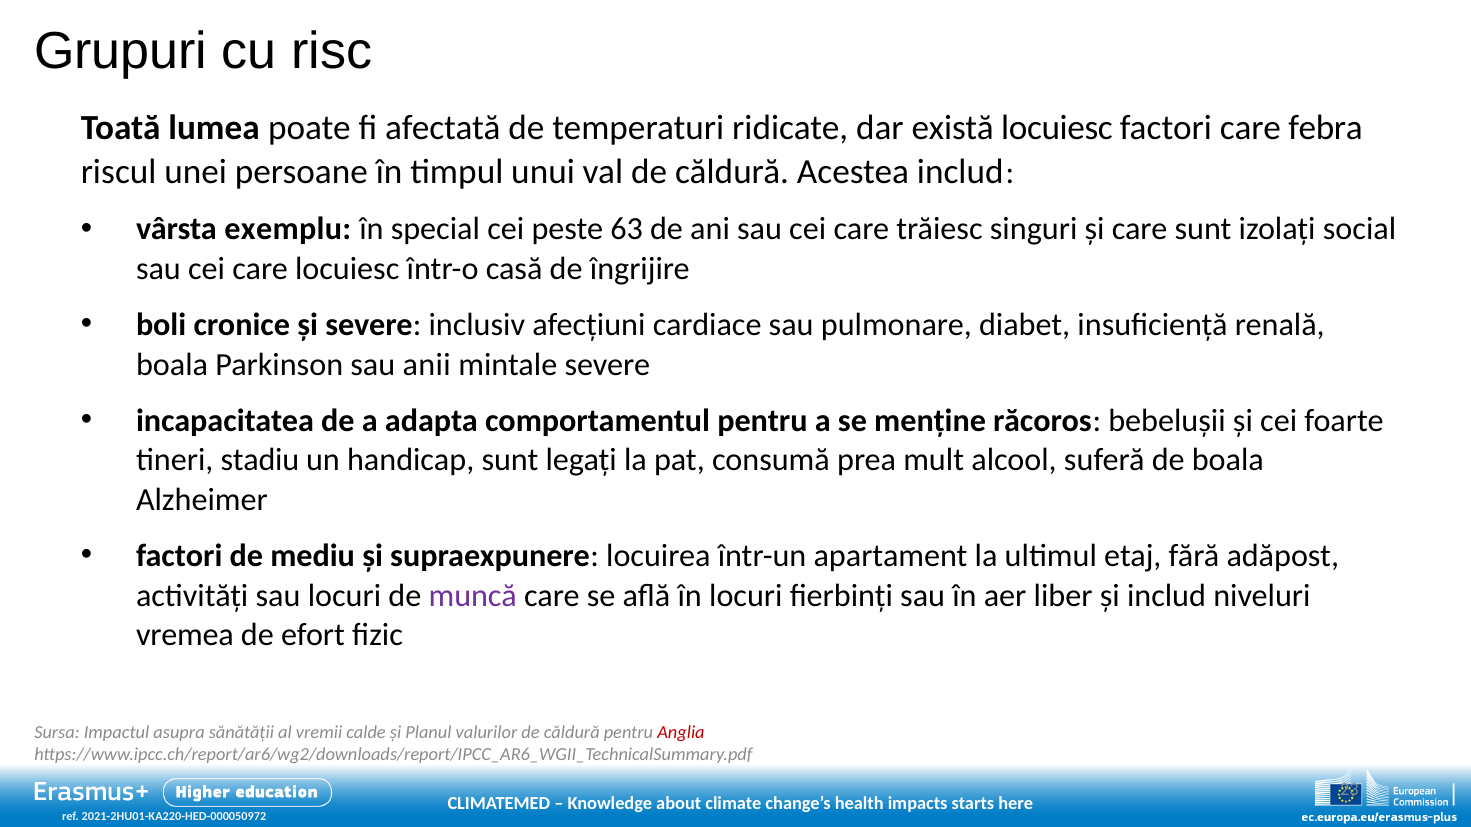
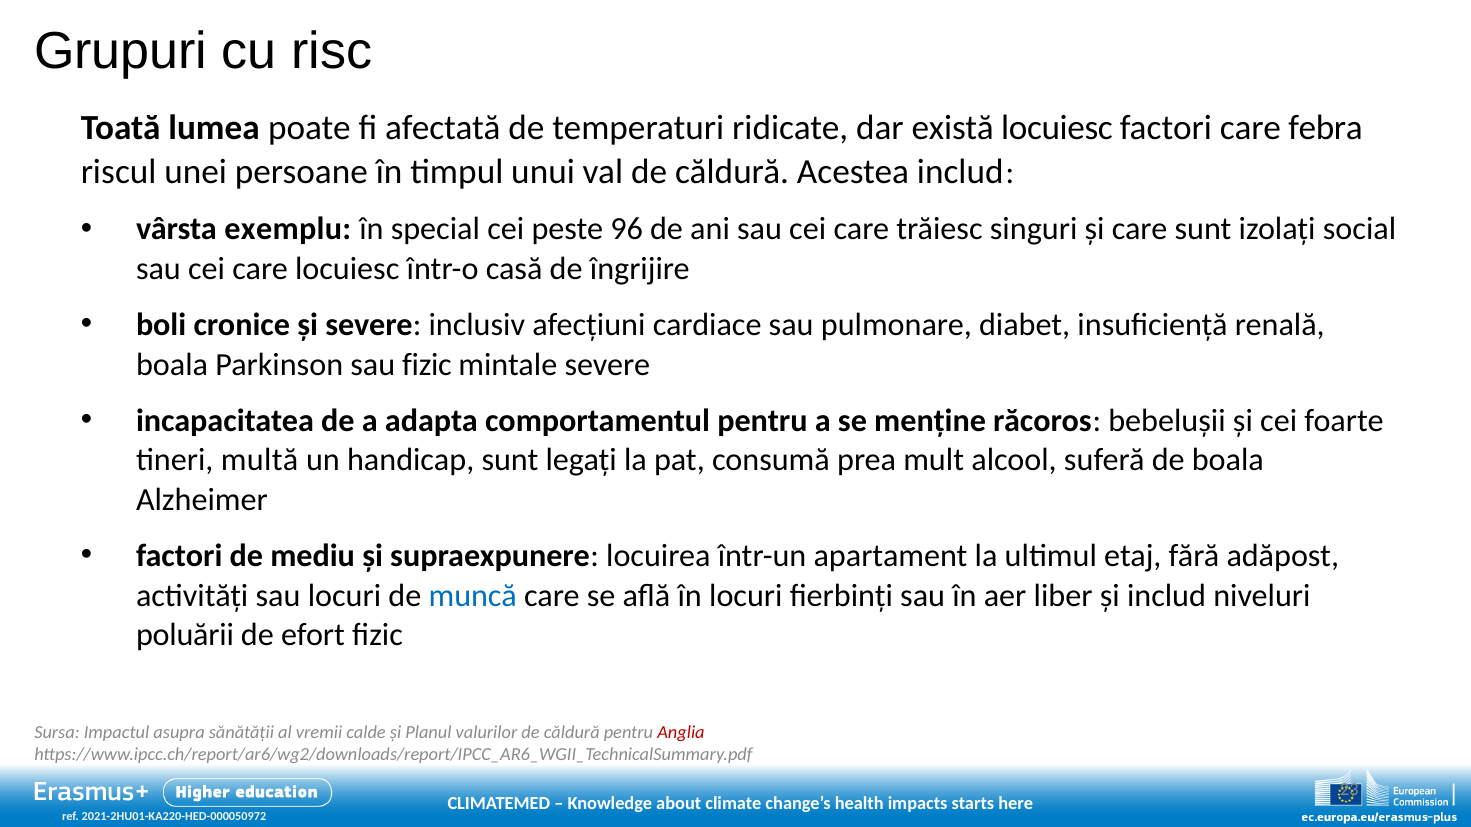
63: 63 -> 96
sau anii: anii -> fizic
stadiu: stadiu -> multă
muncă colour: purple -> blue
vremea: vremea -> poluării
